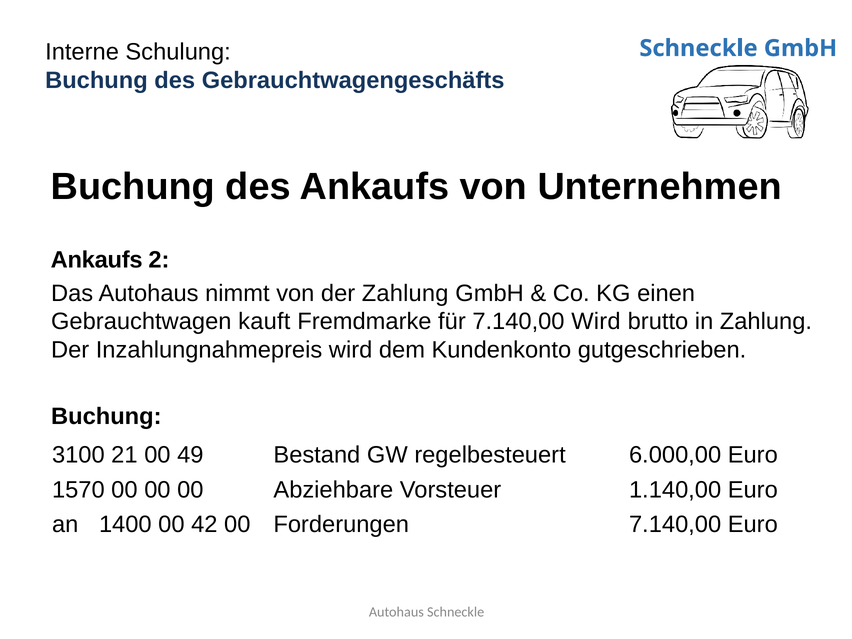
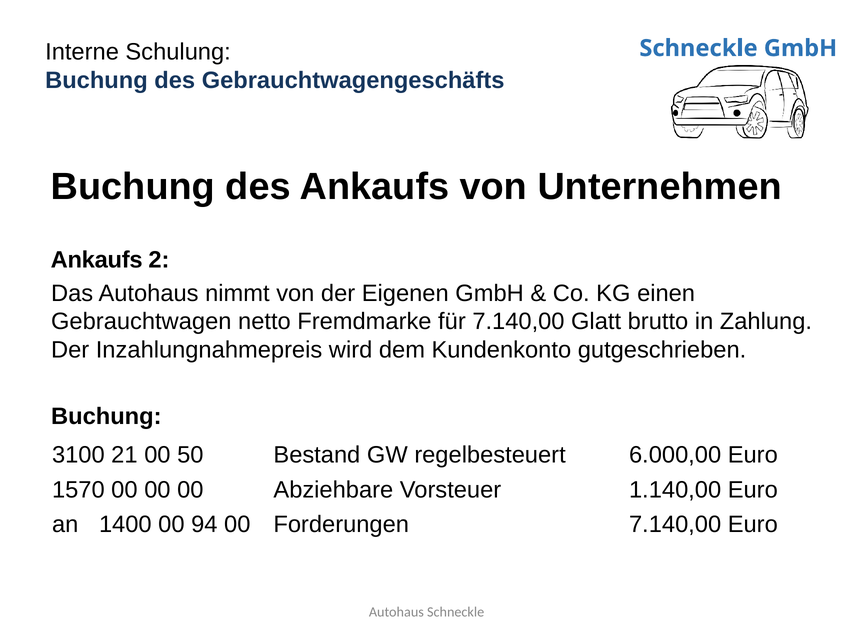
der Zahlung: Zahlung -> Eigenen
kauft: kauft -> netto
7.140,00 Wird: Wird -> Glatt
49: 49 -> 50
42: 42 -> 94
